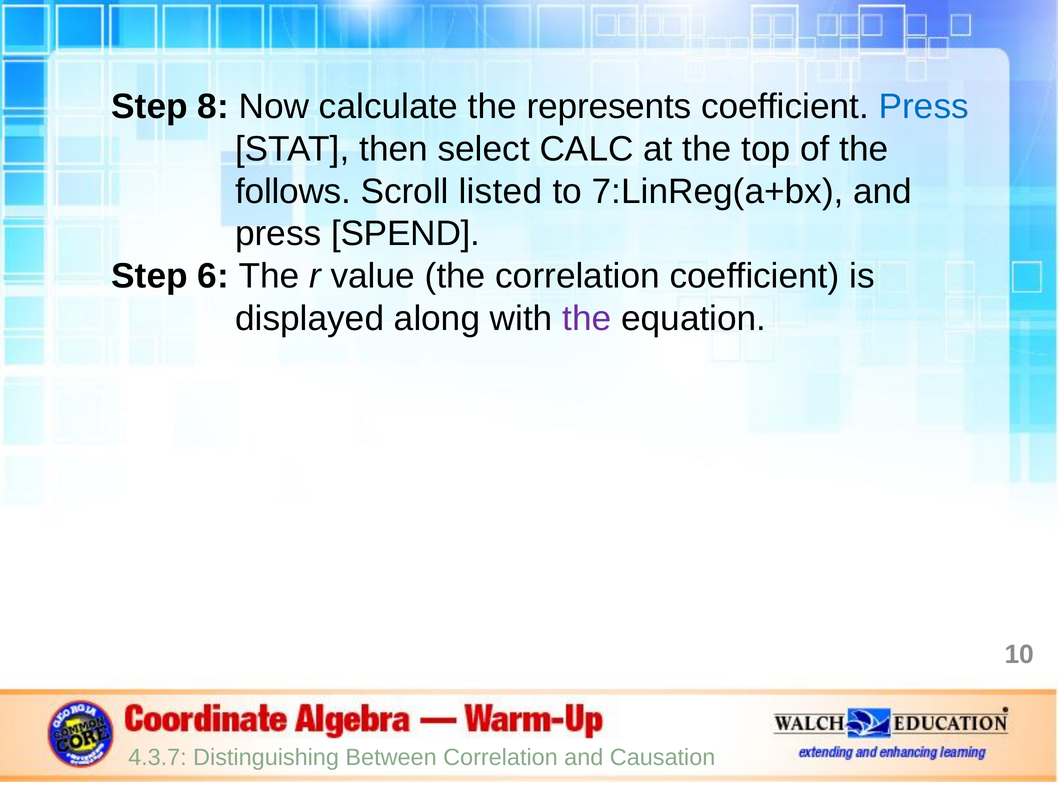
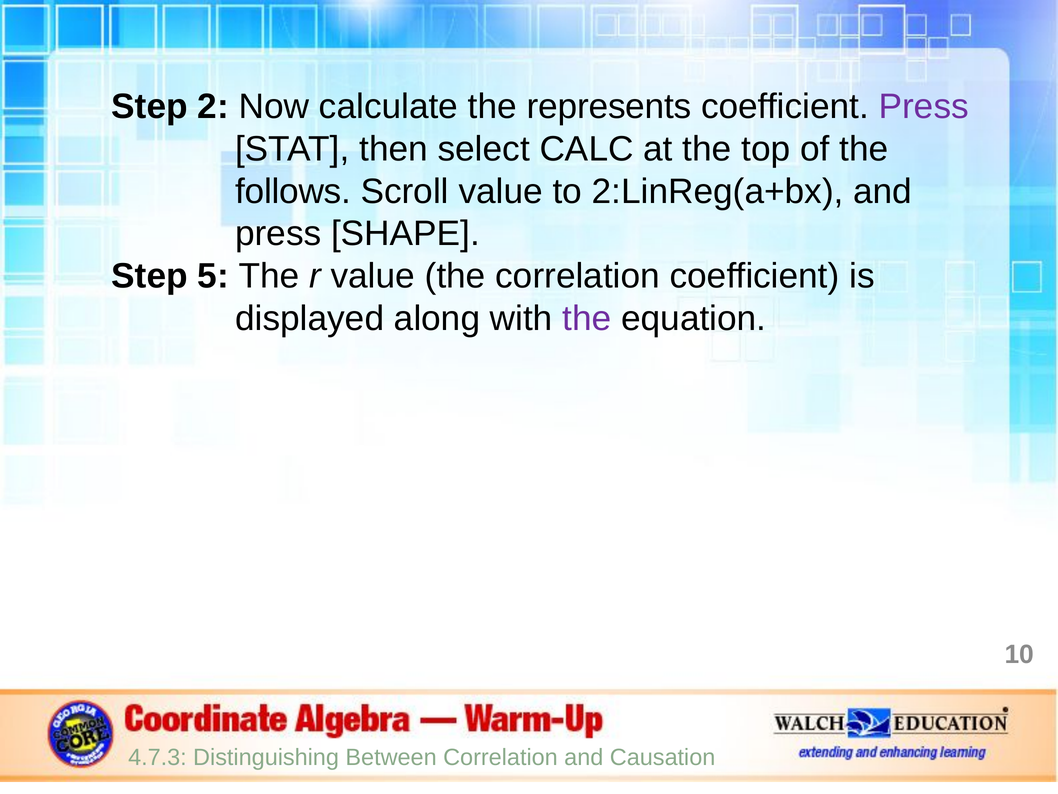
8: 8 -> 2
Press at (924, 107) colour: blue -> purple
Scroll listed: listed -> value
7:LinReg(a+bx: 7:LinReg(a+bx -> 2:LinReg(a+bx
SPEND: SPEND -> SHAPE
6: 6 -> 5
4.3.7: 4.3.7 -> 4.7.3
